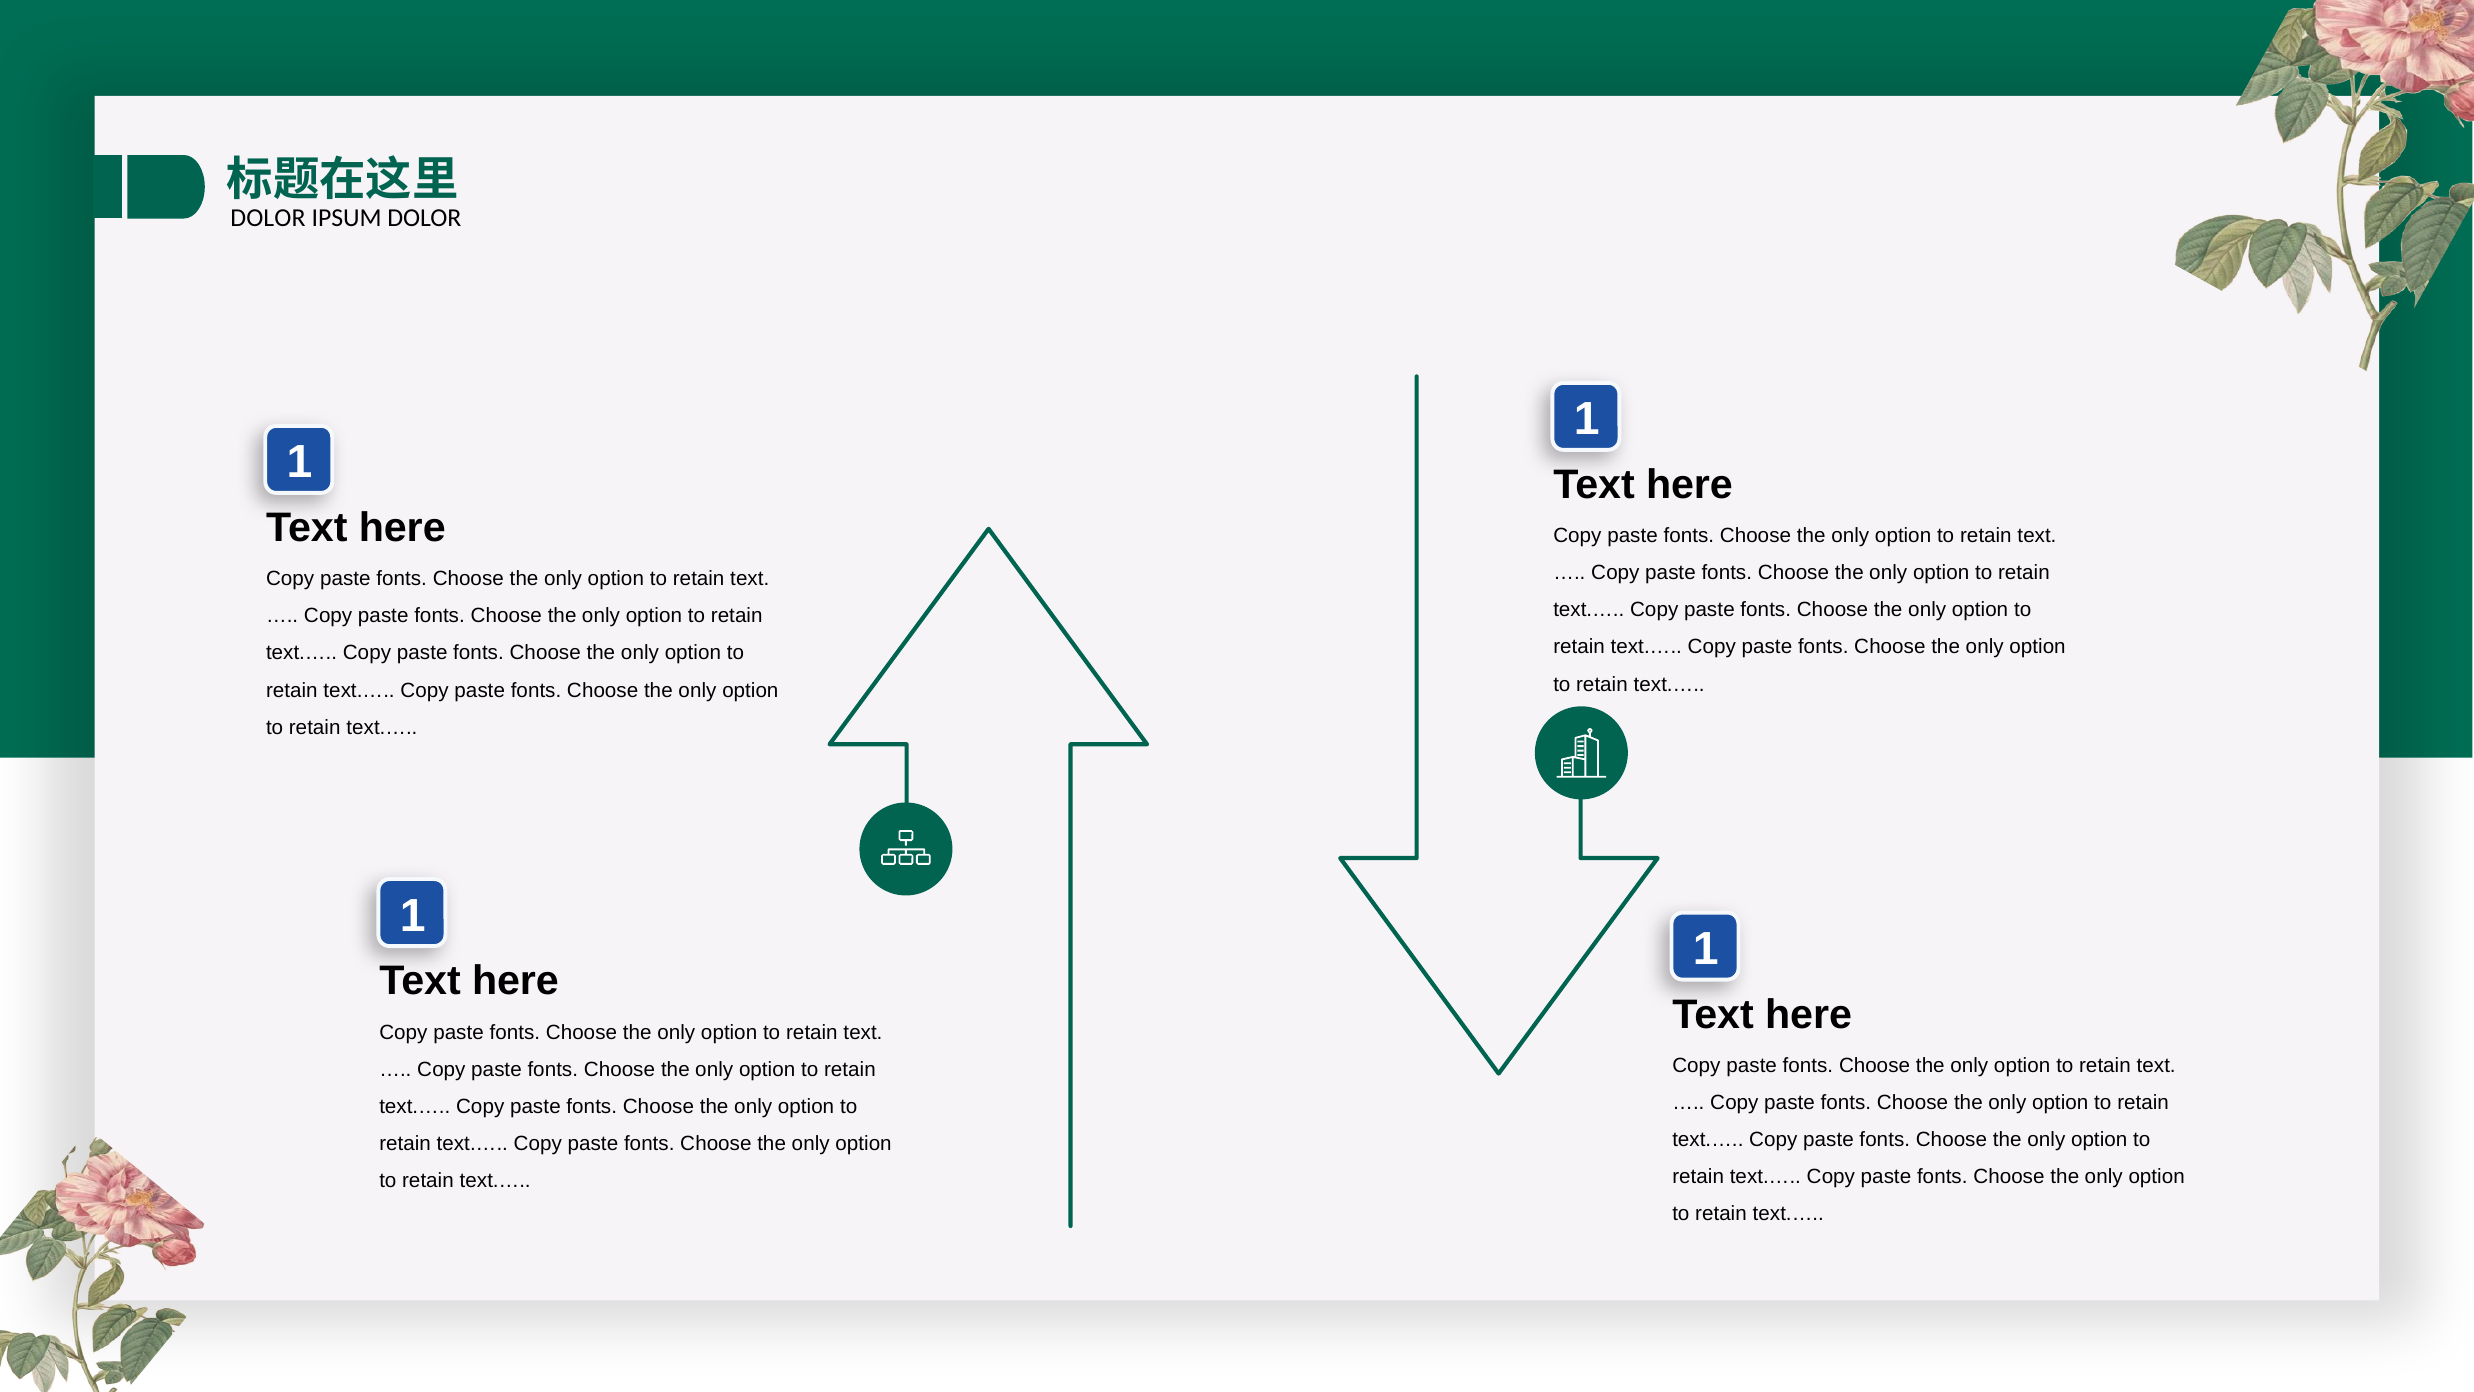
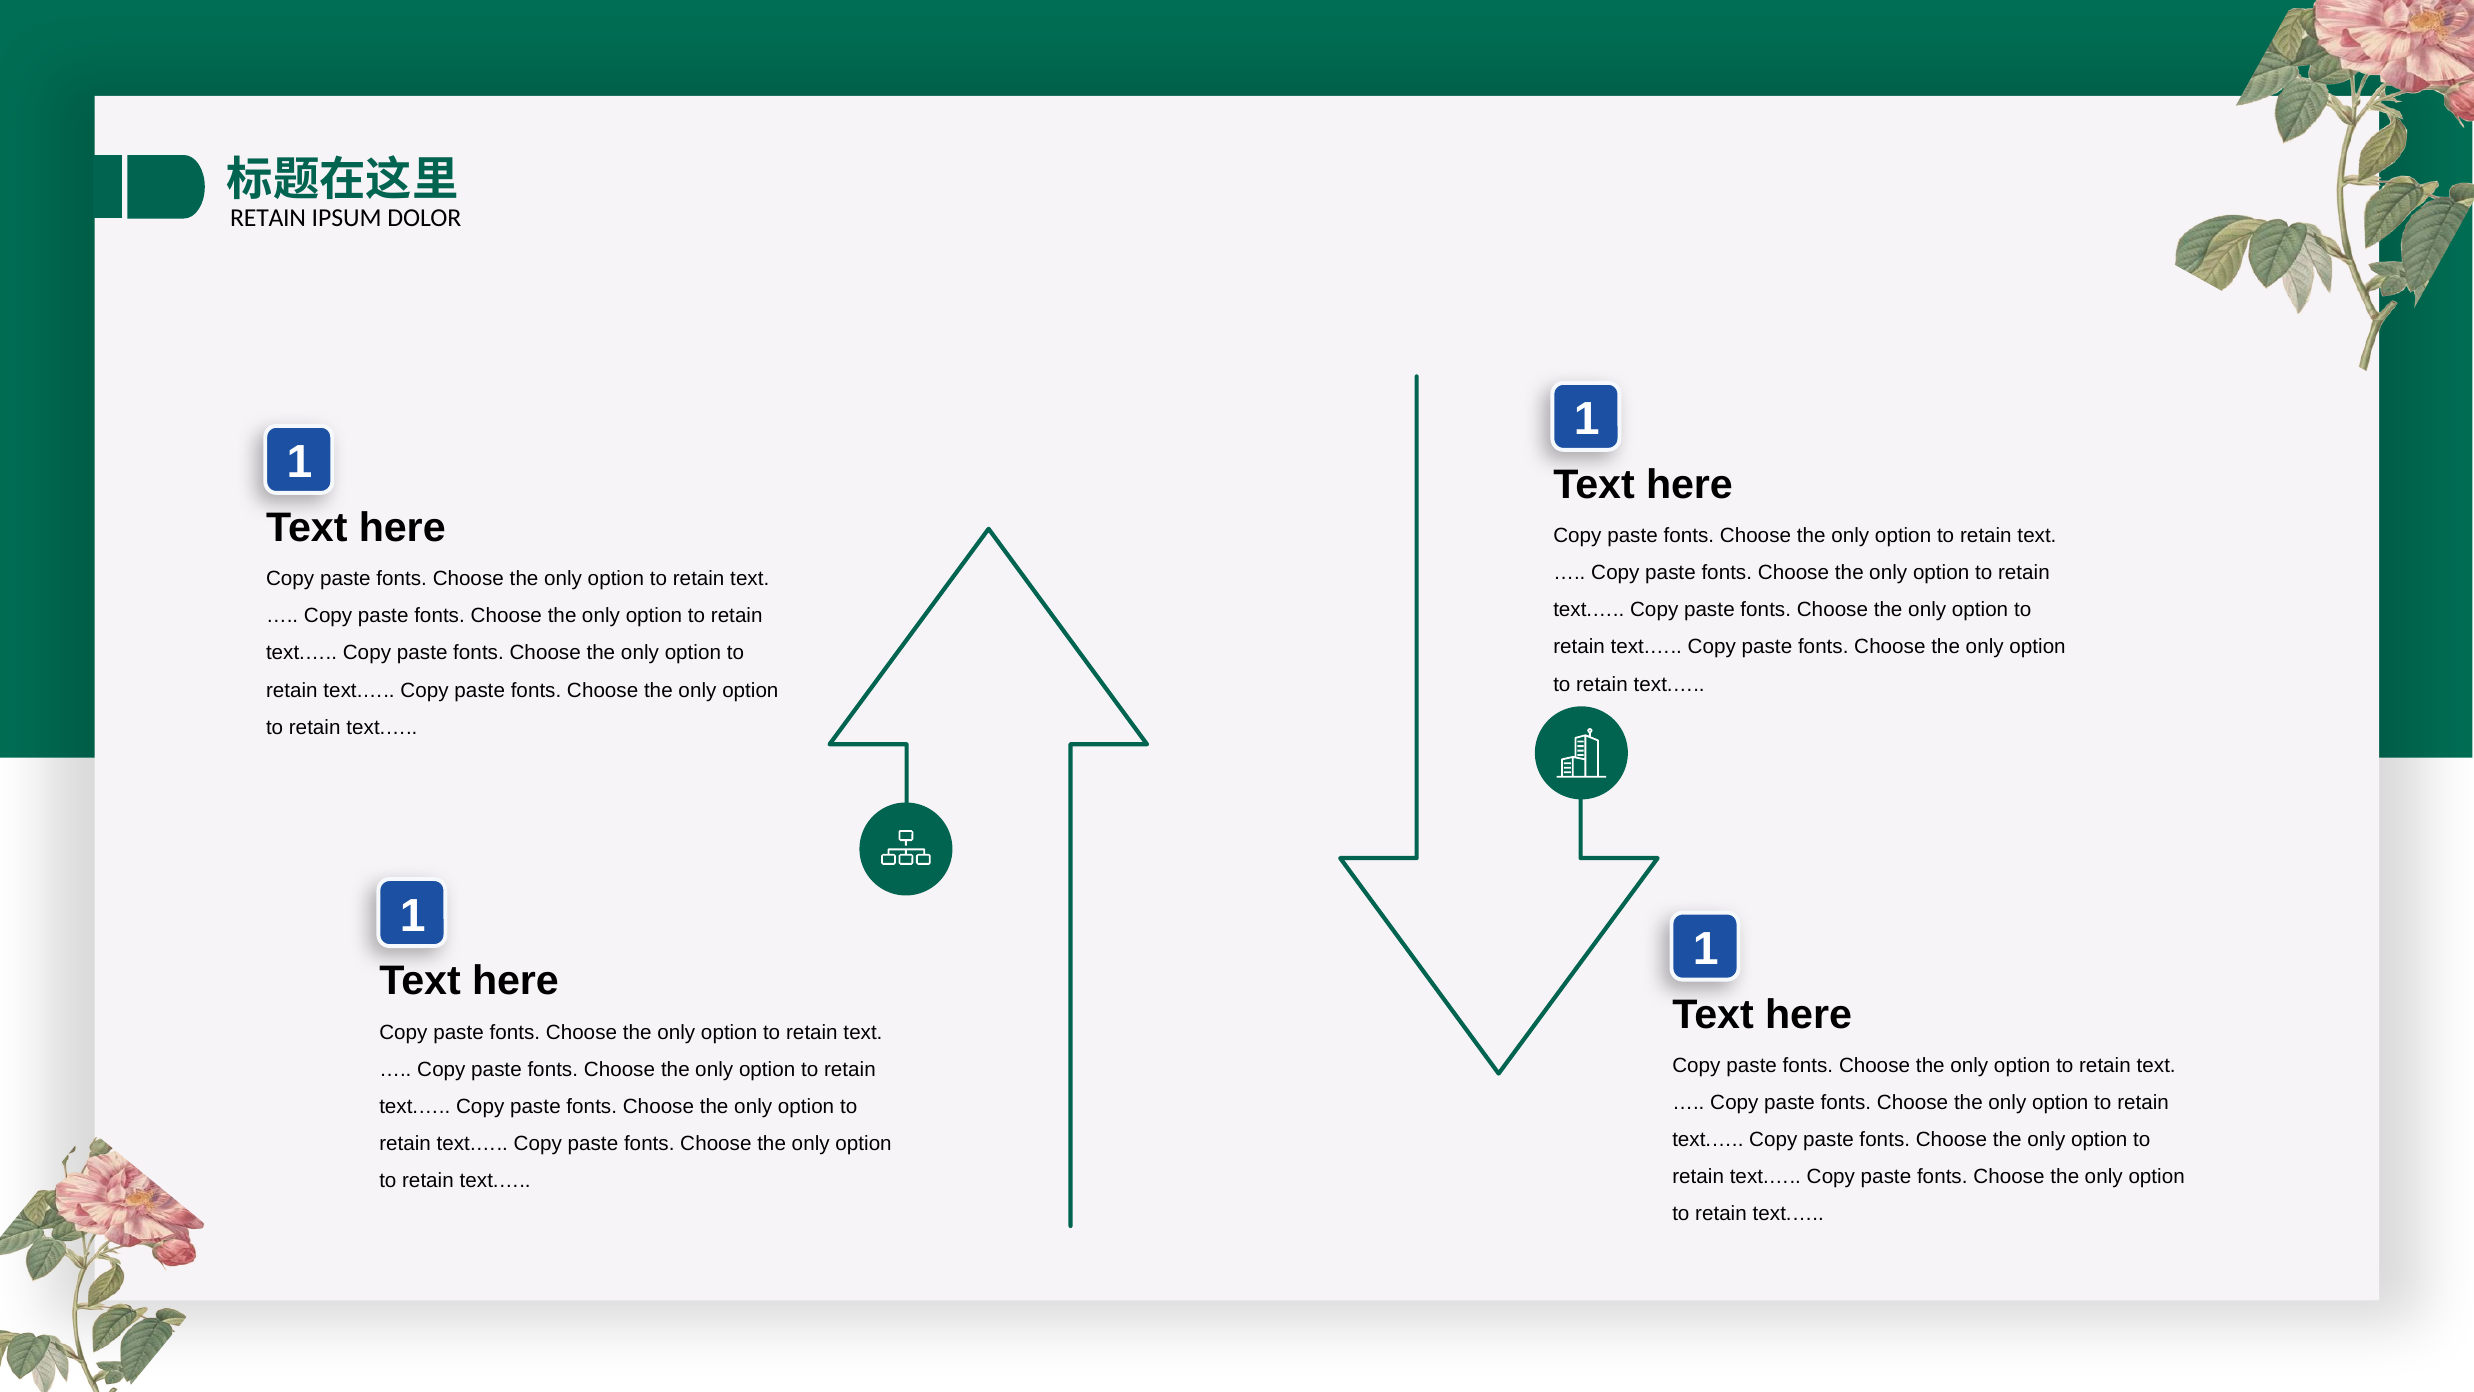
DOLOR at (268, 218): DOLOR -> RETAIN
